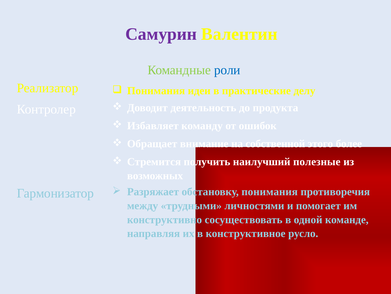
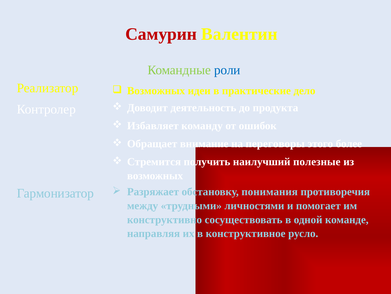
Самурин colour: purple -> red
Понимания at (156, 91): Понимания -> Возможных
делу: делу -> дело
собственной: собственной -> переговоры
